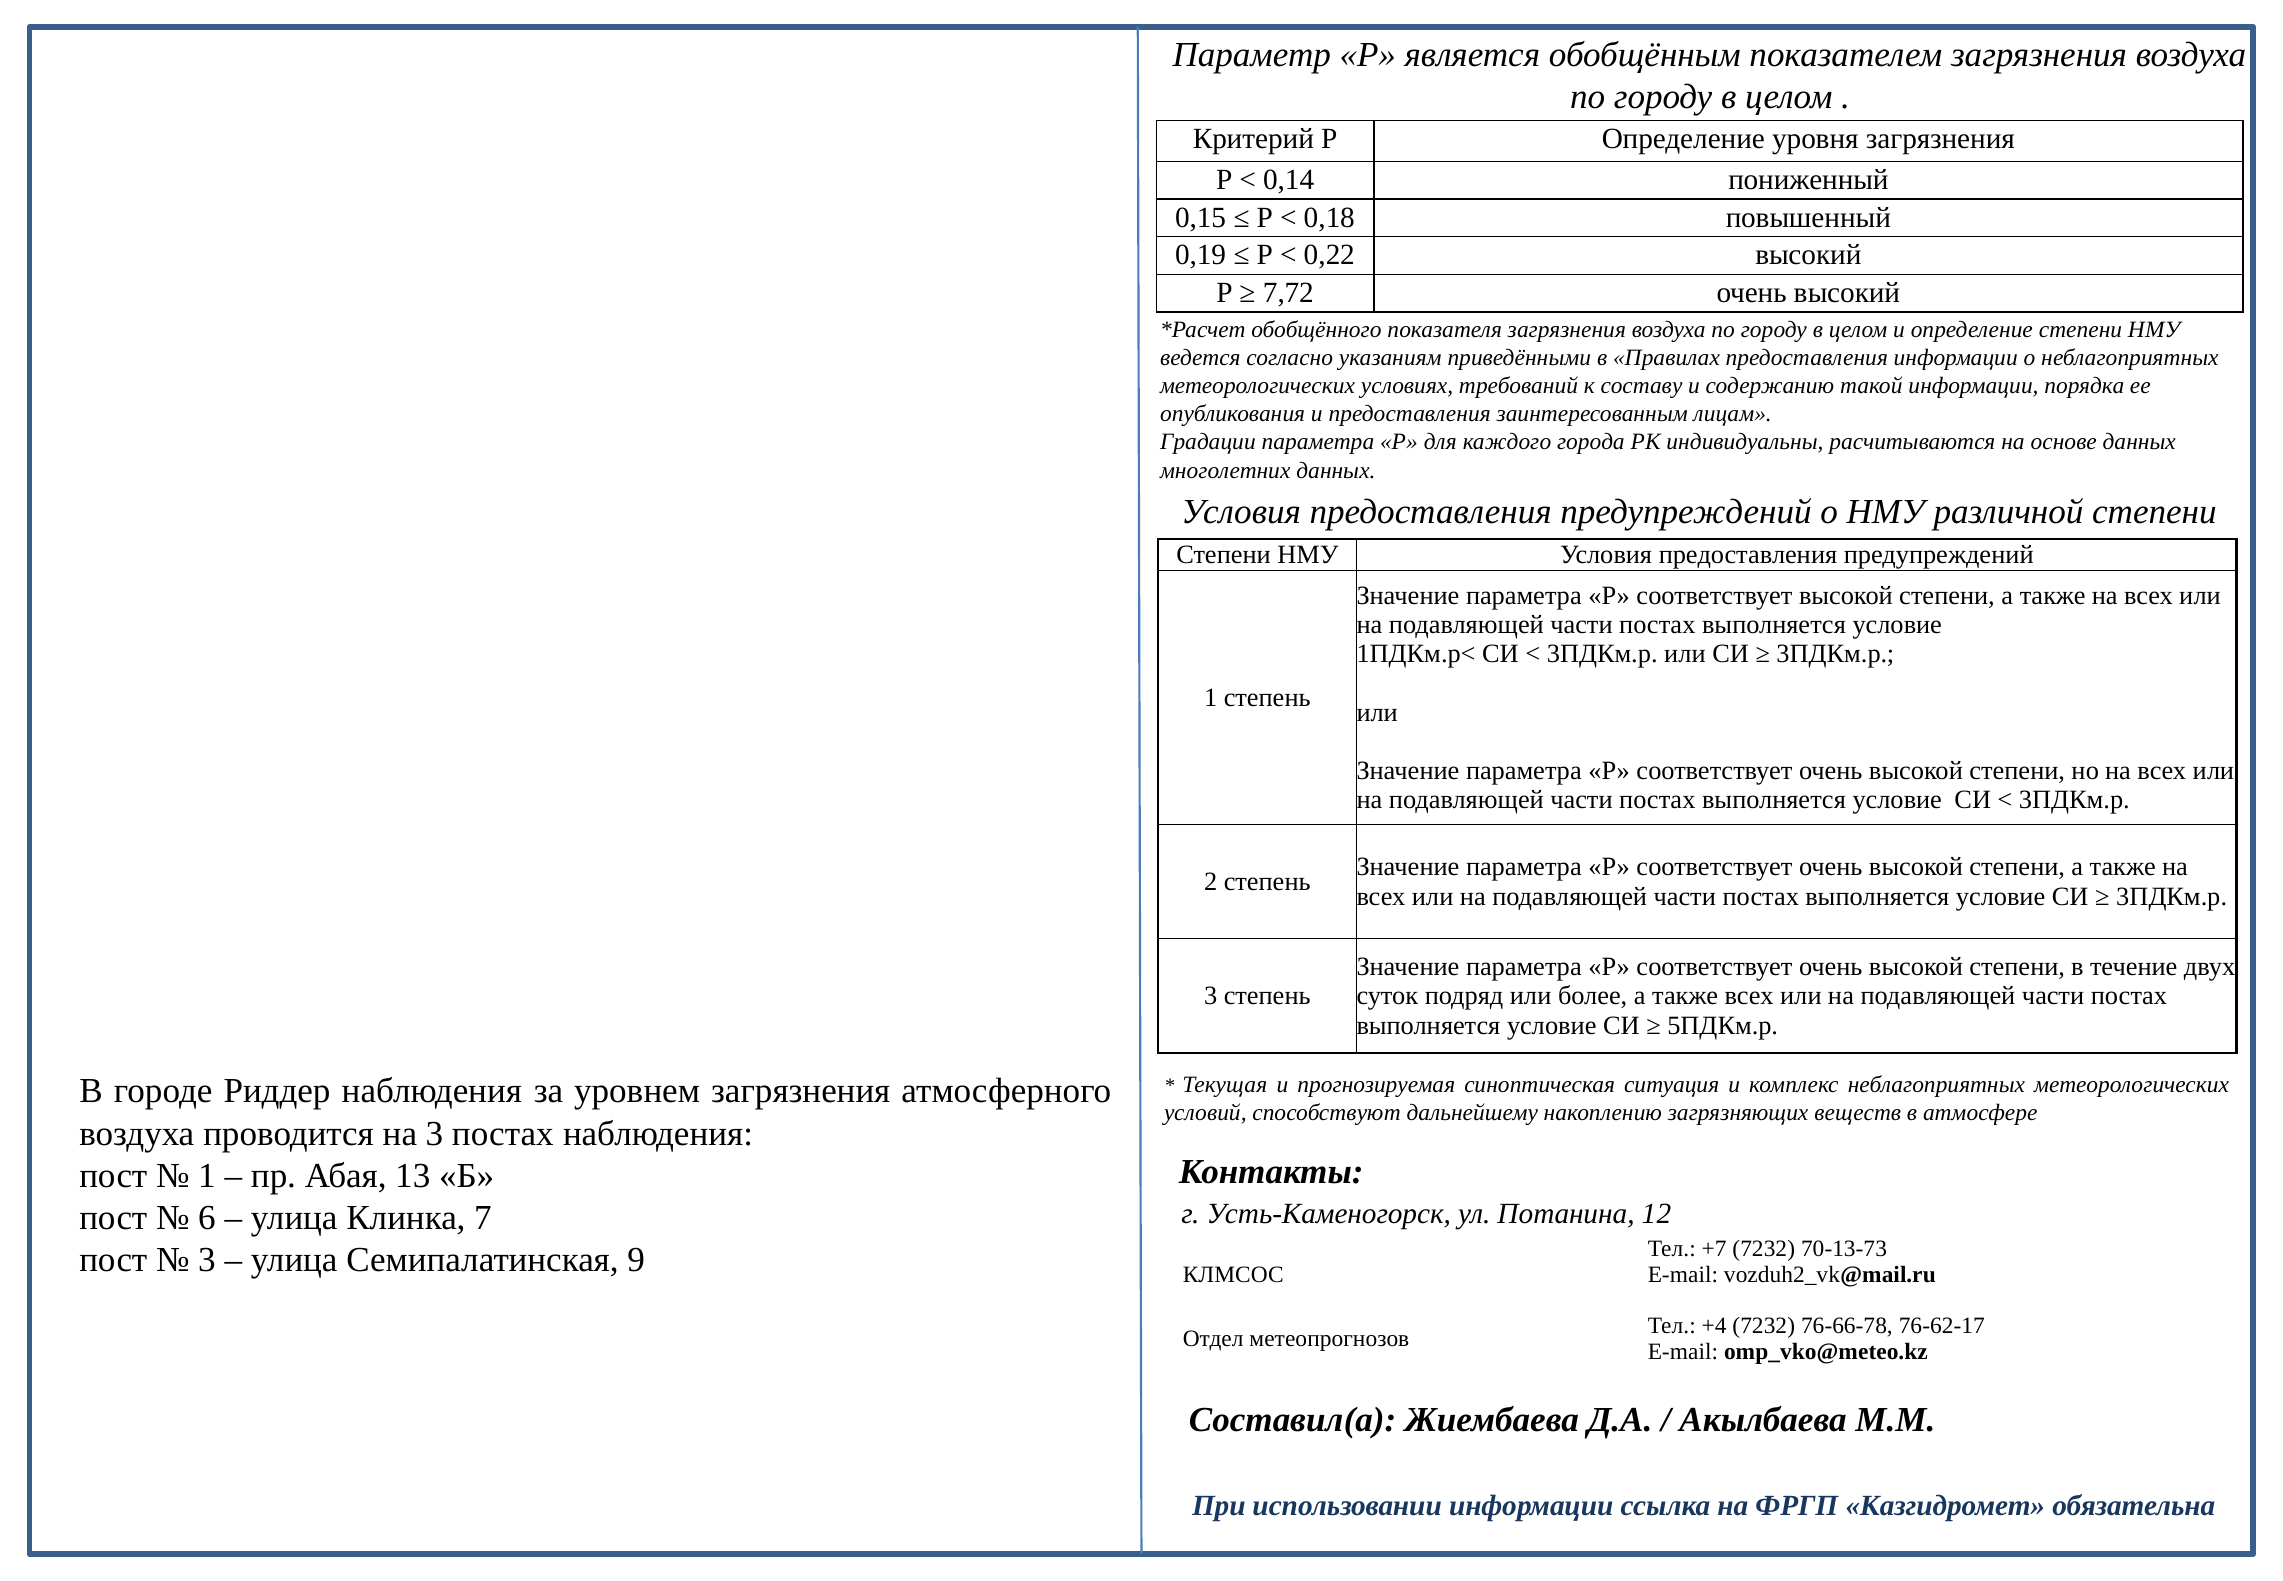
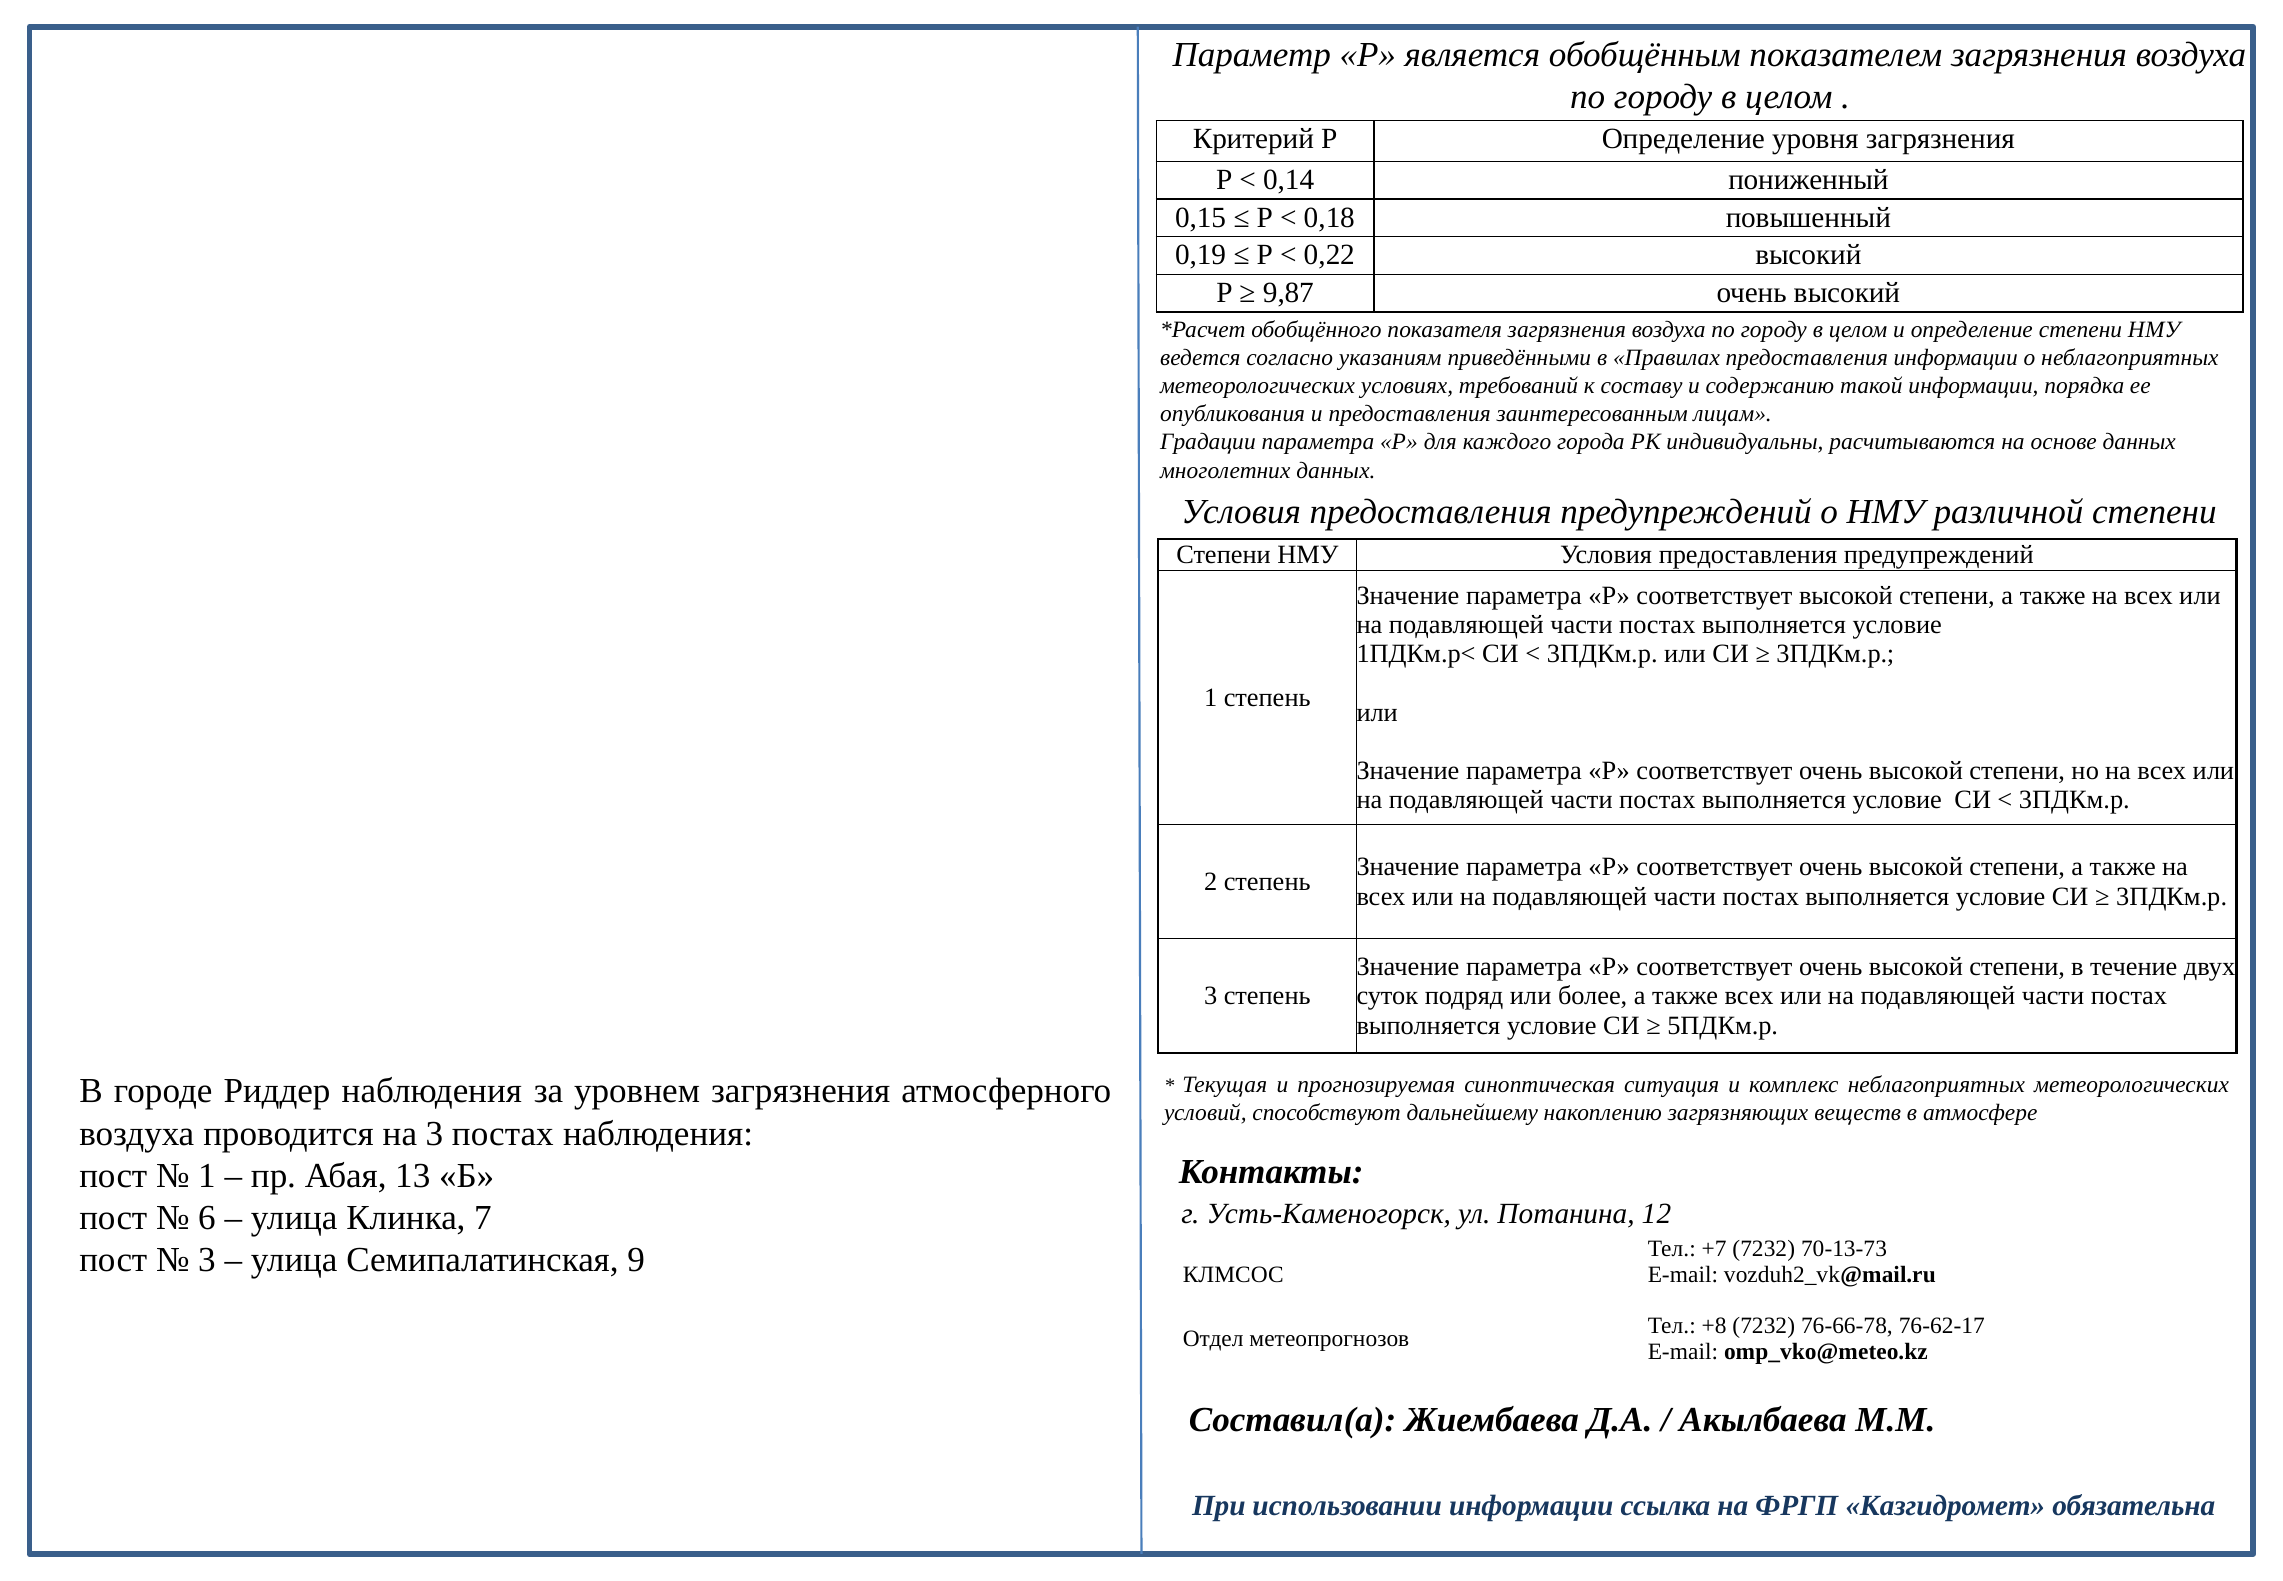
7,72: 7,72 -> 9,87
+4: +4 -> +8
